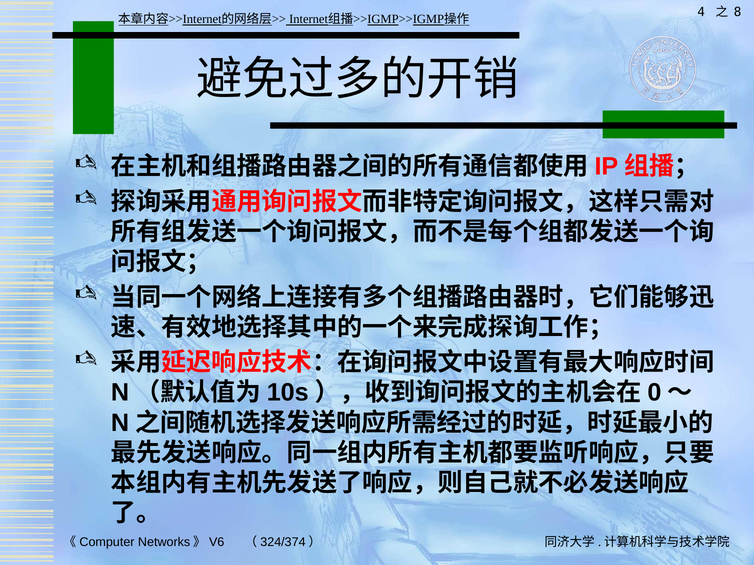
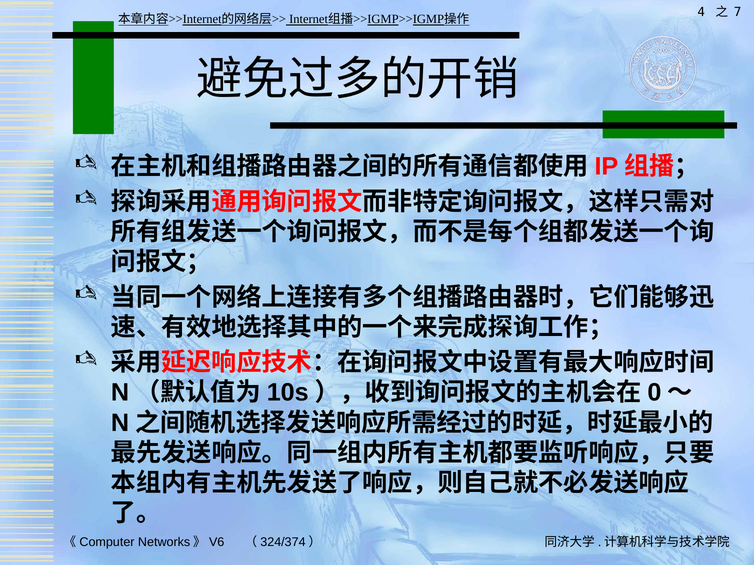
8: 8 -> 7
